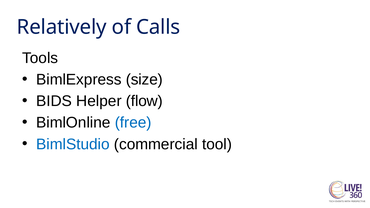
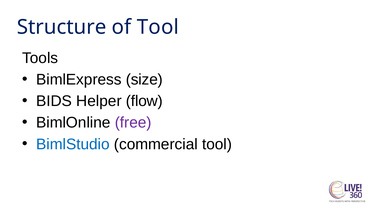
Relatively: Relatively -> Structure
of Calls: Calls -> Tool
free colour: blue -> purple
